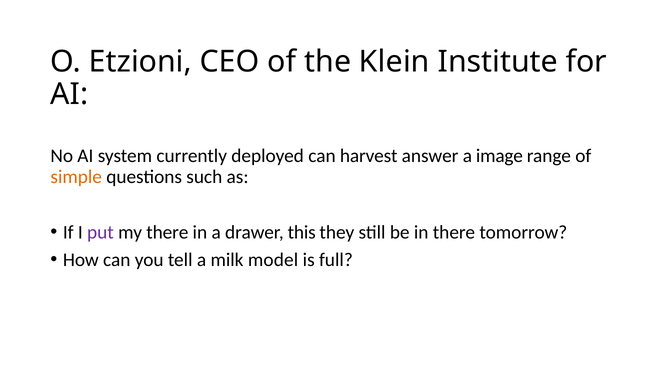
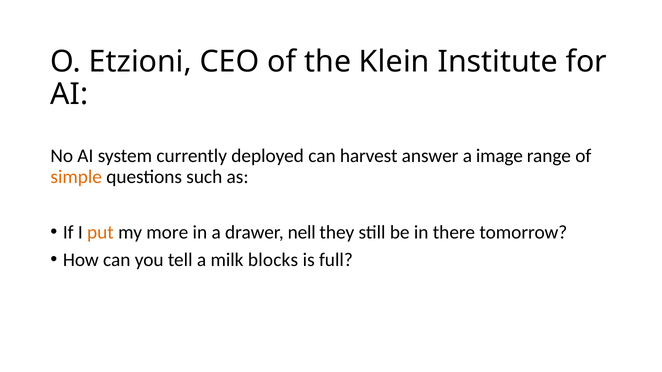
put colour: purple -> orange
my there: there -> more
this: this -> nell
model: model -> blocks
